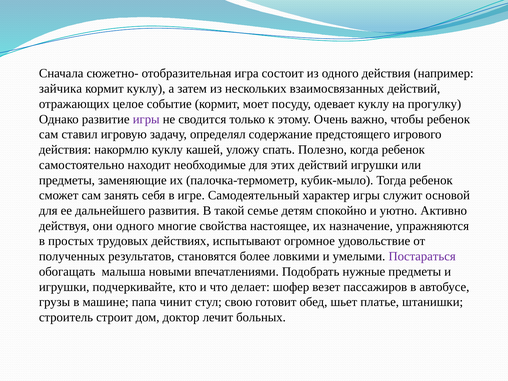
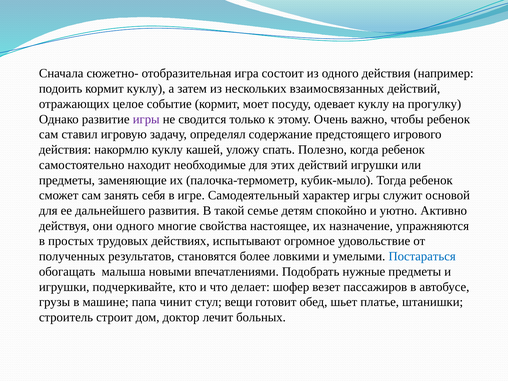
зайчика: зайчика -> подоить
Постараться colour: purple -> blue
свою: свою -> вещи
